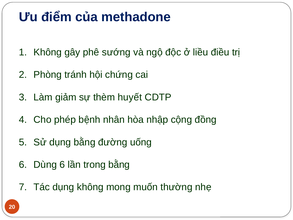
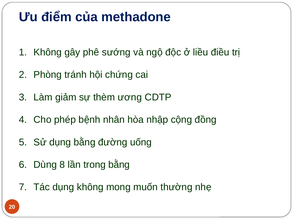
huyết: huyết -> ương
Dùng 6: 6 -> 8
